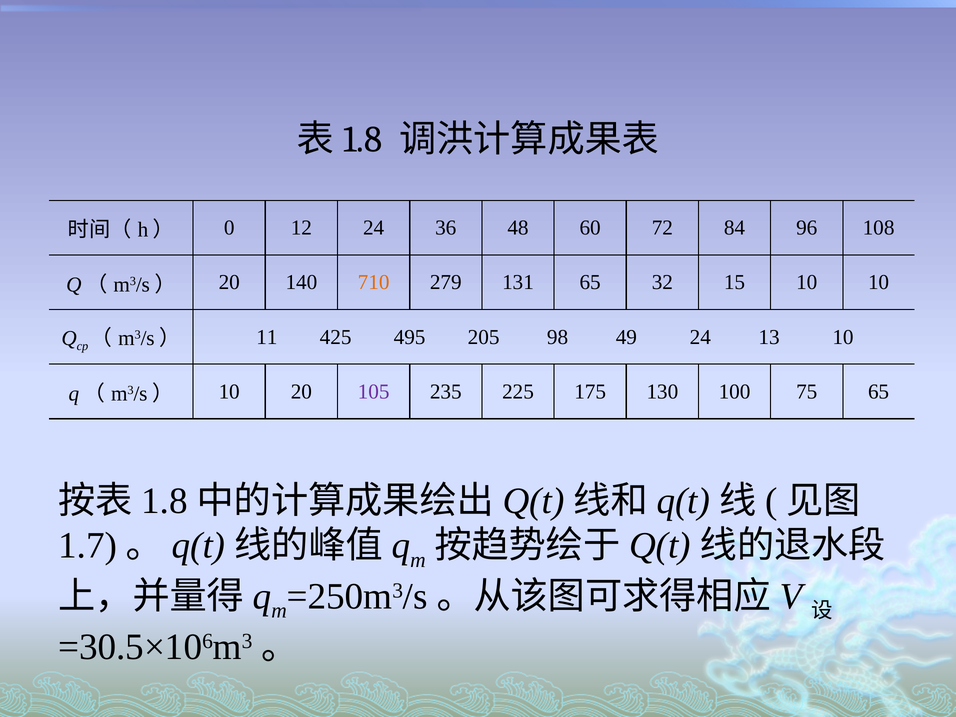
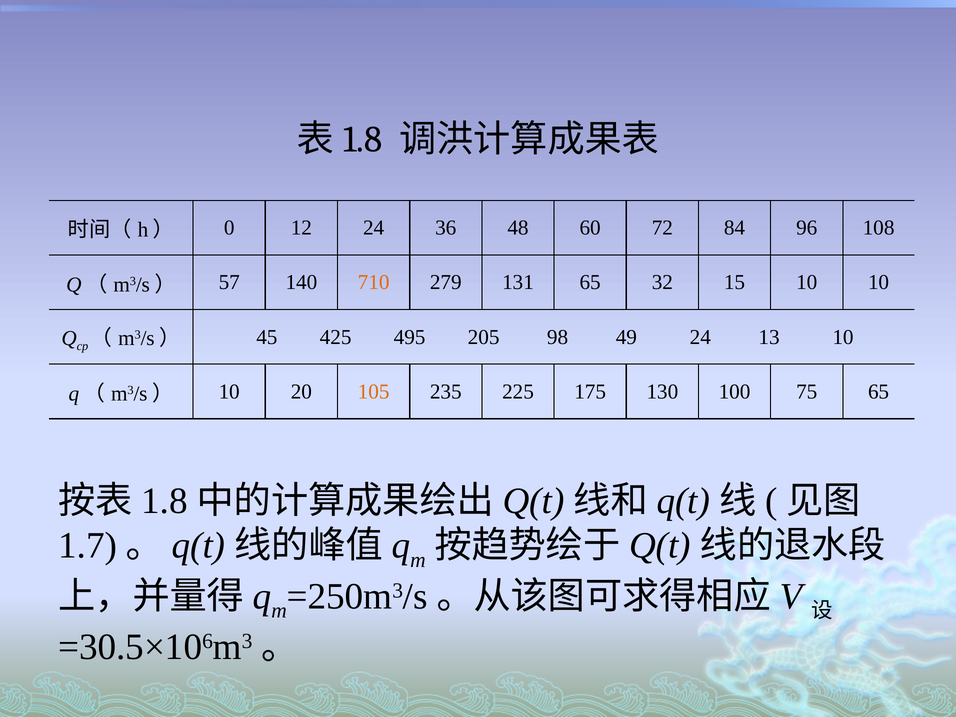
20 at (229, 282): 20 -> 57
11: 11 -> 45
105 colour: purple -> orange
